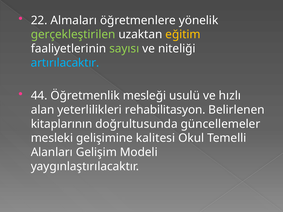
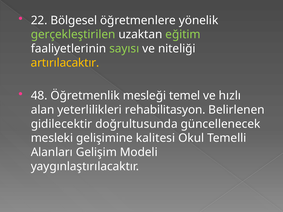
Almaları: Almaları -> Bölgesel
eğitim colour: yellow -> light green
artırılacaktır colour: light blue -> yellow
44: 44 -> 48
usulü: usulü -> temel
kitaplarının: kitaplarının -> gidilecektir
güncellemeler: güncellemeler -> güncellenecek
